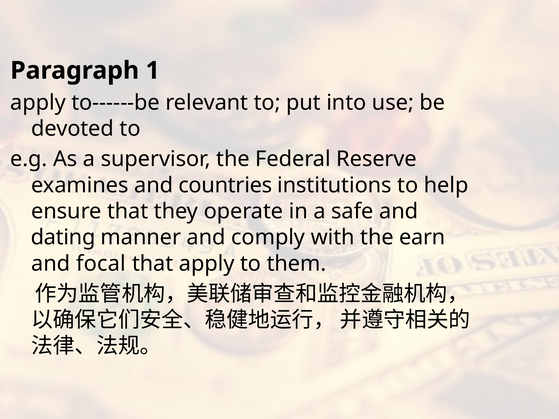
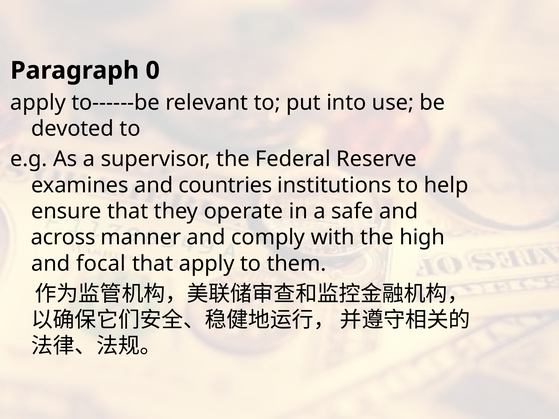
1: 1 -> 0
dating: dating -> across
earn: earn -> high
